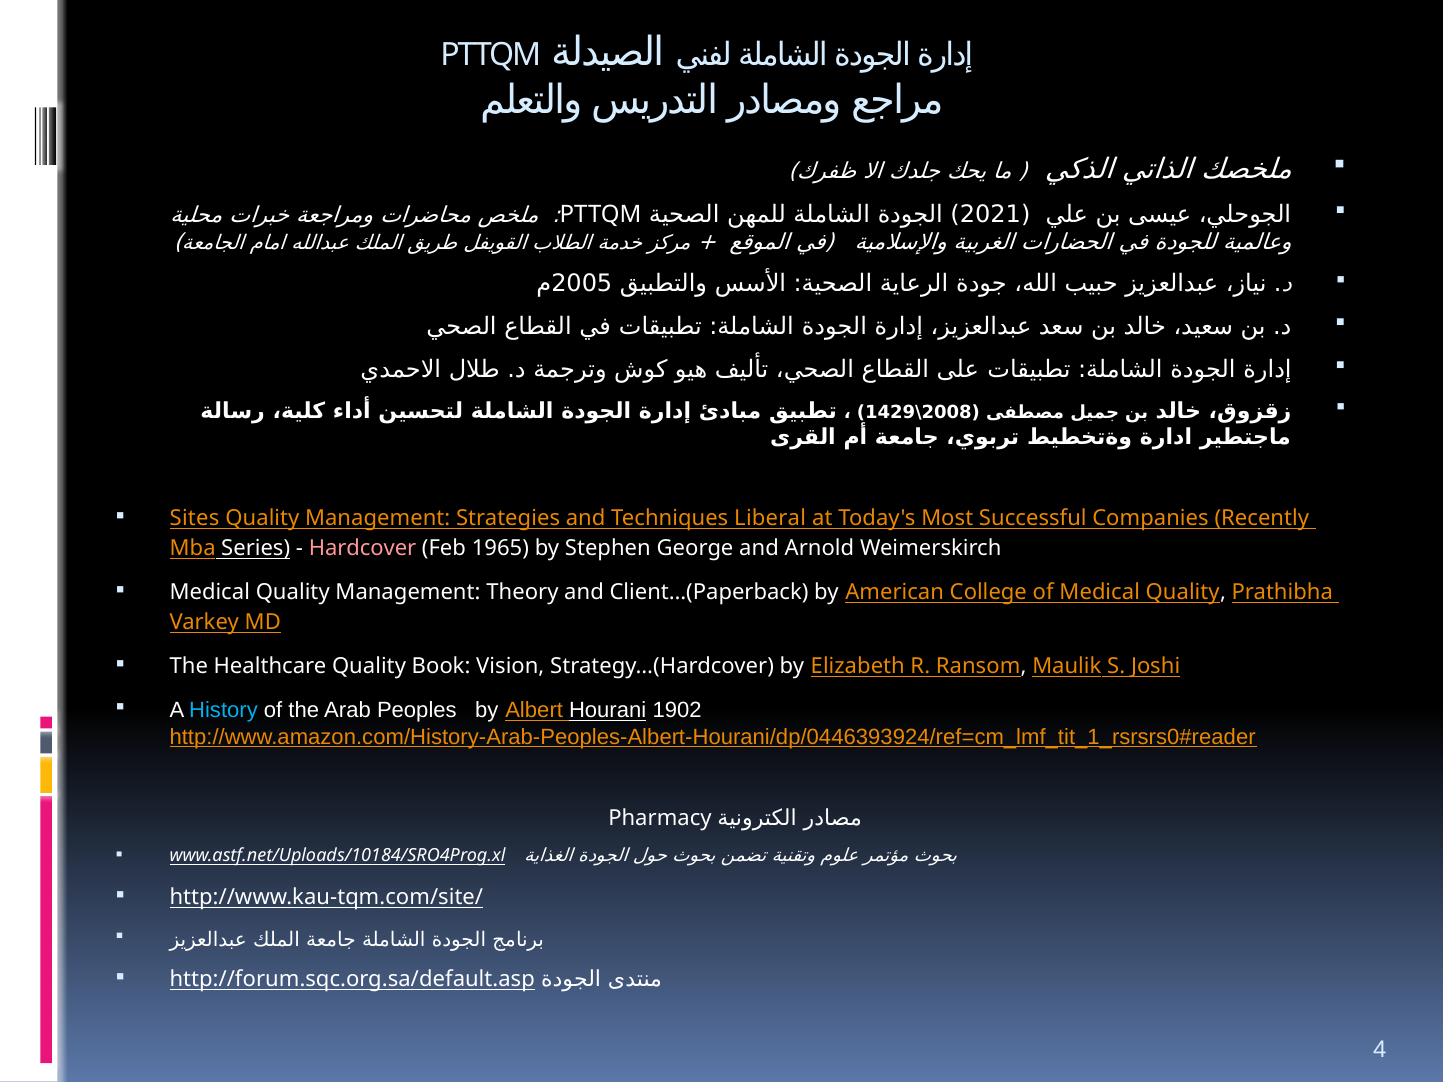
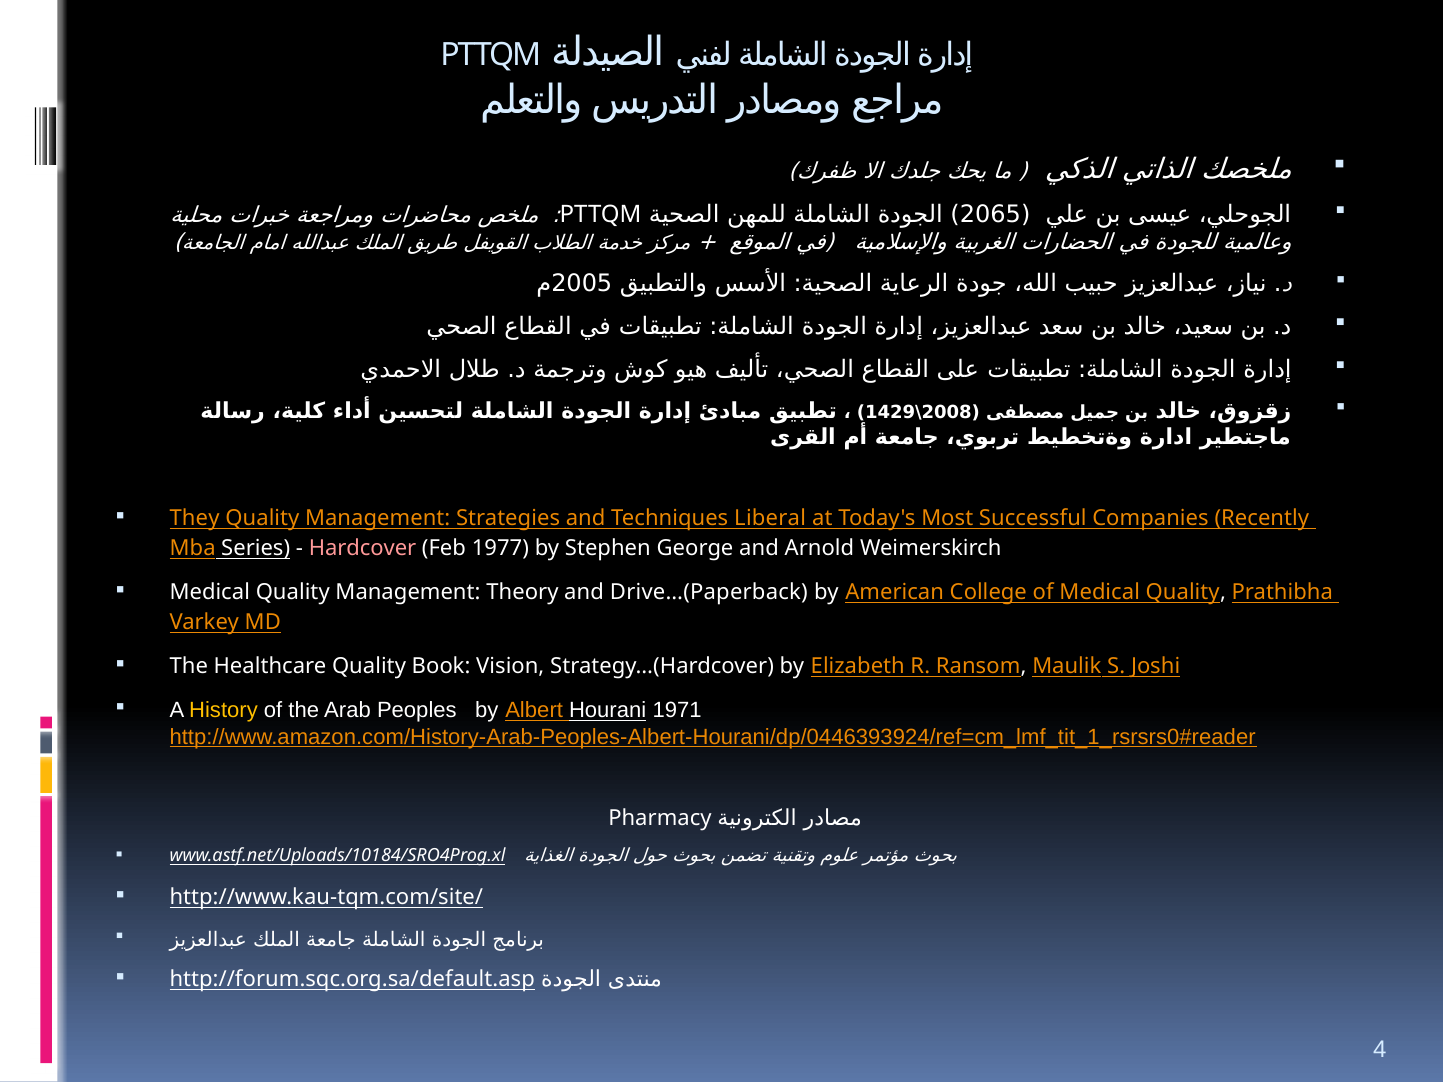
2021: 2021 -> 2065
Sites: Sites -> They
1965: 1965 -> 1977
Client…(Paperback: Client…(Paperback -> Drive…(Paperback
History colour: light blue -> yellow
1902: 1902 -> 1971
